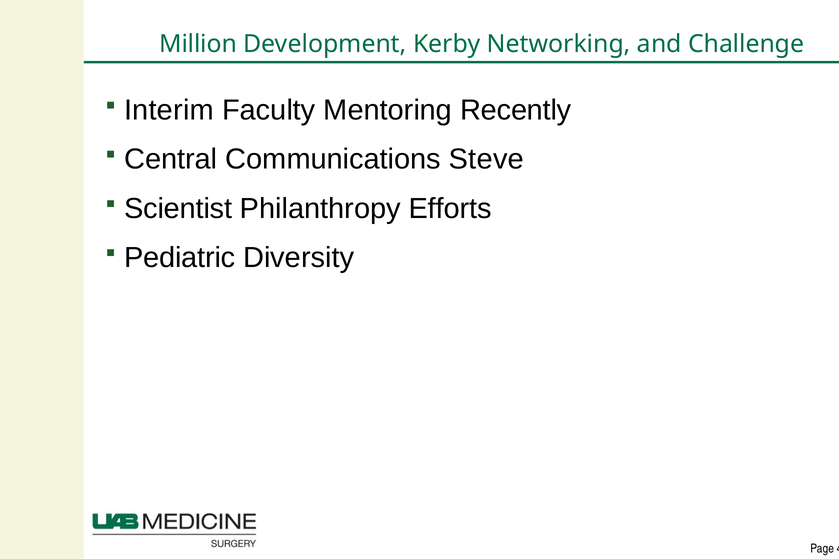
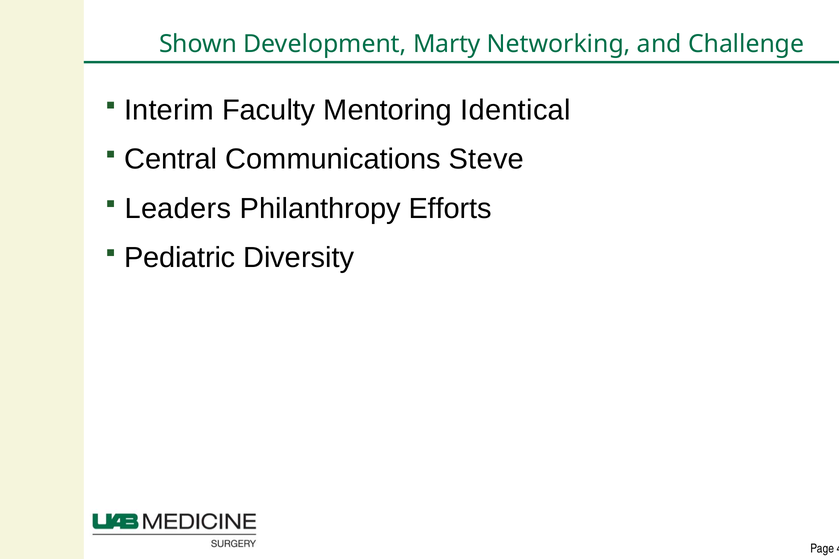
Million: Million -> Shown
Kerby: Kerby -> Marty
Recently: Recently -> Identical
Scientist: Scientist -> Leaders
